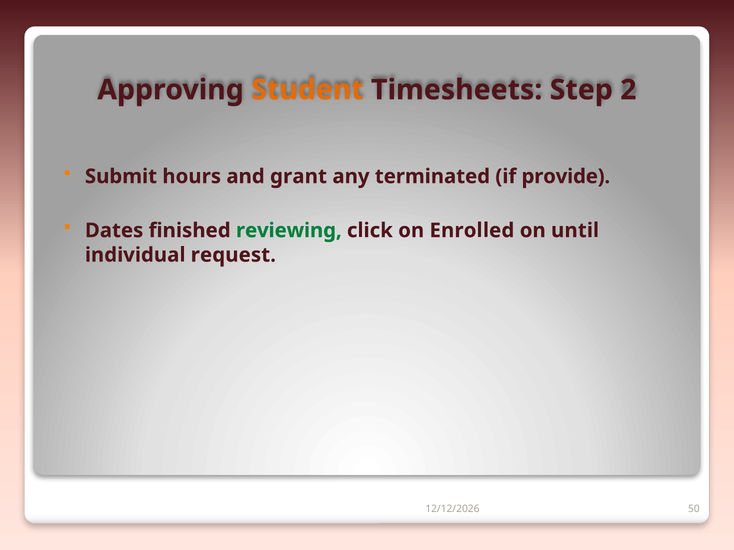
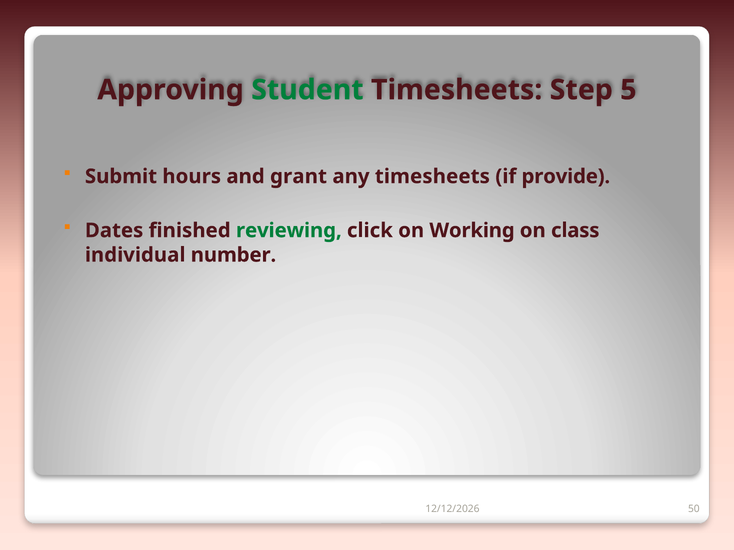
Student colour: orange -> green
2: 2 -> 5
any terminated: terminated -> timesheets
Enrolled: Enrolled -> Working
until: until -> class
request: request -> number
